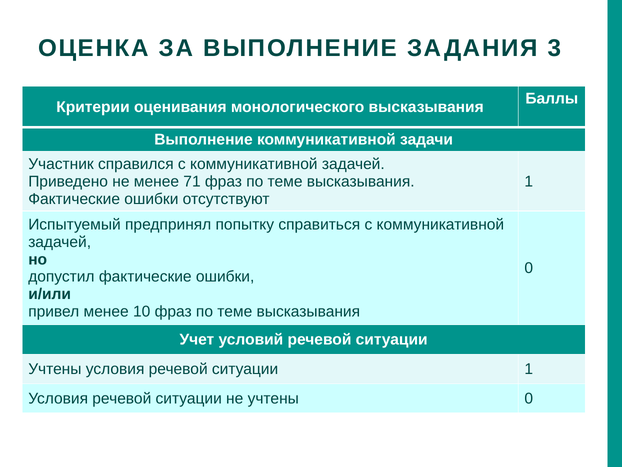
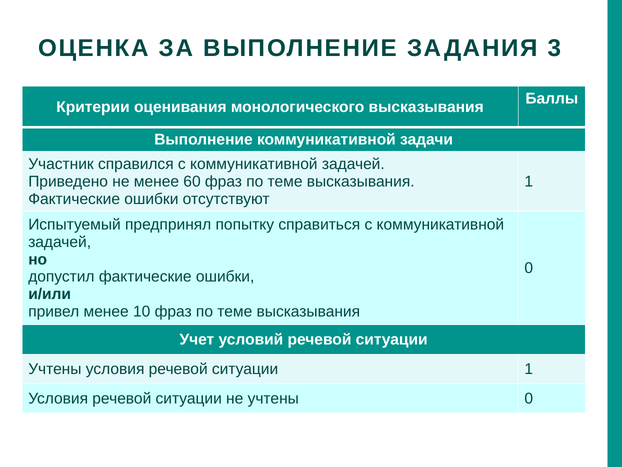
71: 71 -> 60
